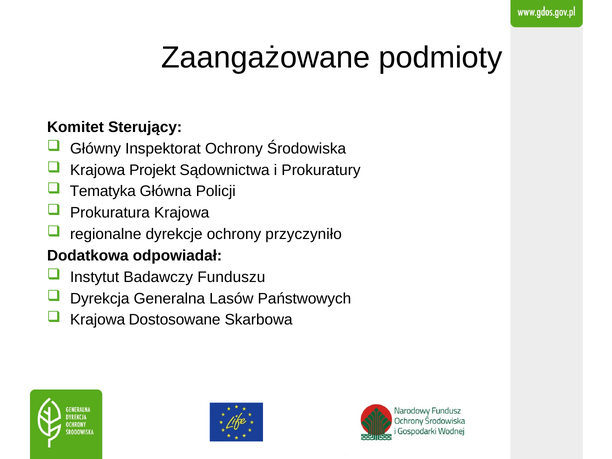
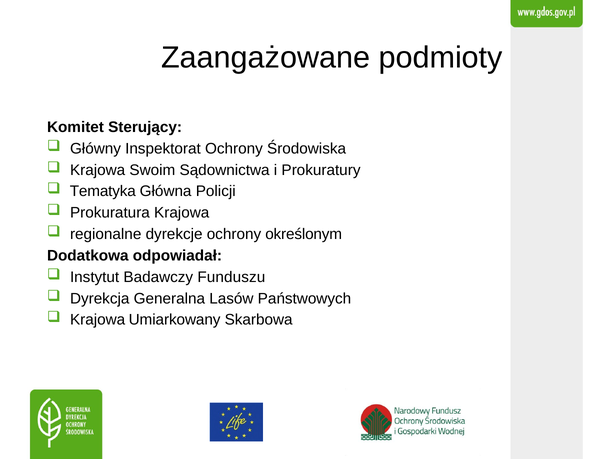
Projekt: Projekt -> Swoim
przyczyniło: przyczyniło -> określonym
Dostosowane: Dostosowane -> Umiarkowany
